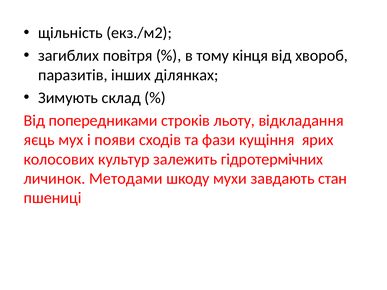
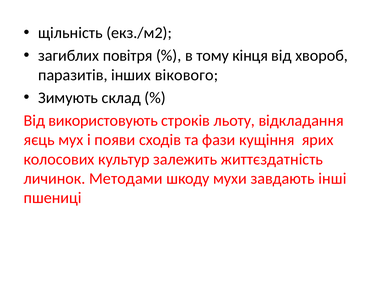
ділянках: ділянках -> вікового
попередниками: попередниками -> використовують
гідротермічних: гідротермічних -> життєздатність
стан: стан -> інші
